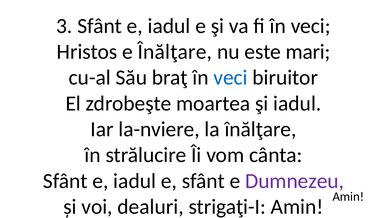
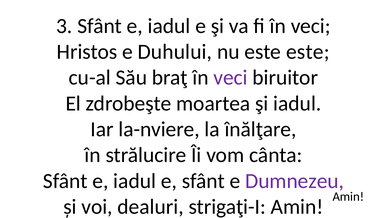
e Înălţare: Înălţare -> Duhului
este mari: mari -> este
veci at (230, 77) colour: blue -> purple
